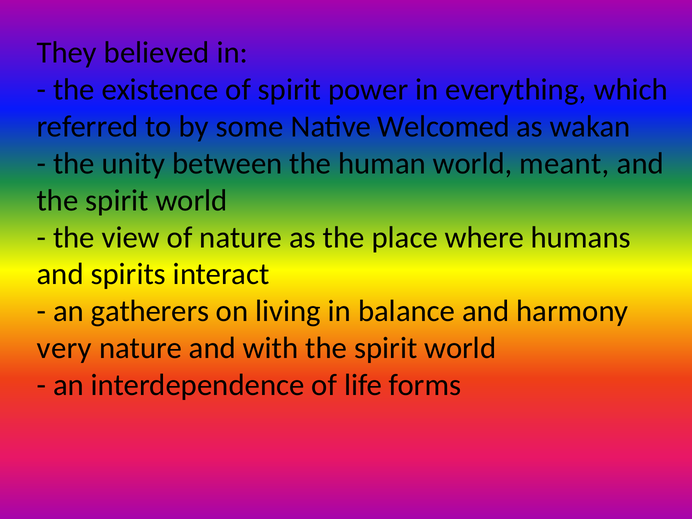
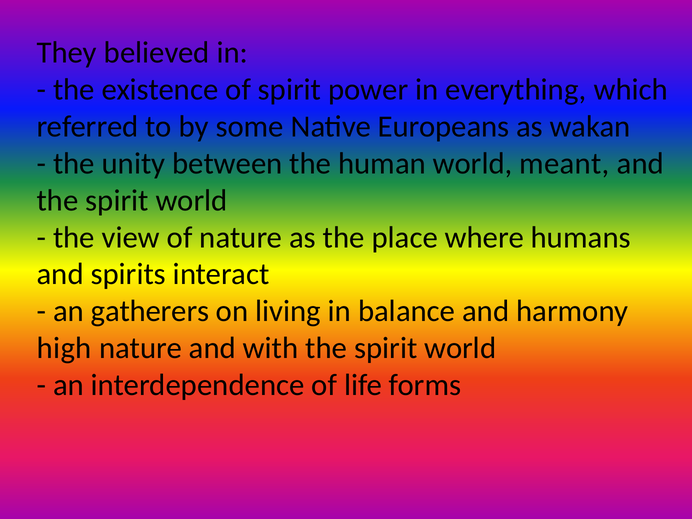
Welcomed: Welcomed -> Europeans
very: very -> high
